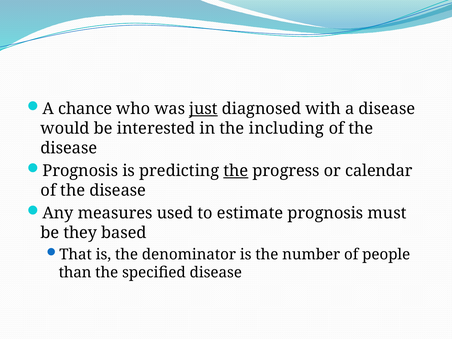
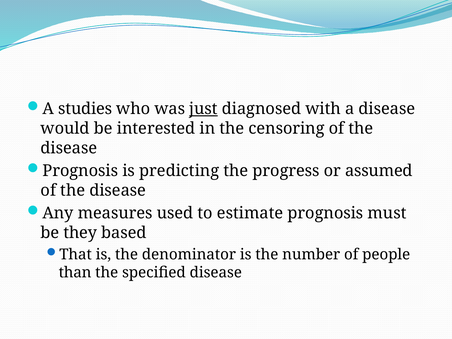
chance: chance -> studies
including: including -> censoring
the at (236, 171) underline: present -> none
calendar: calendar -> assumed
